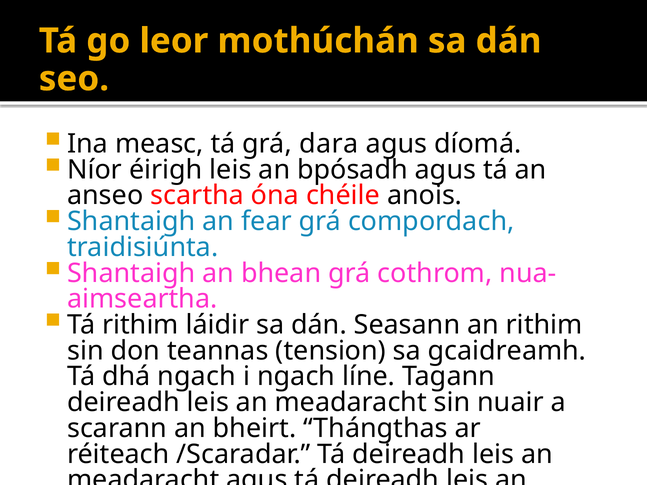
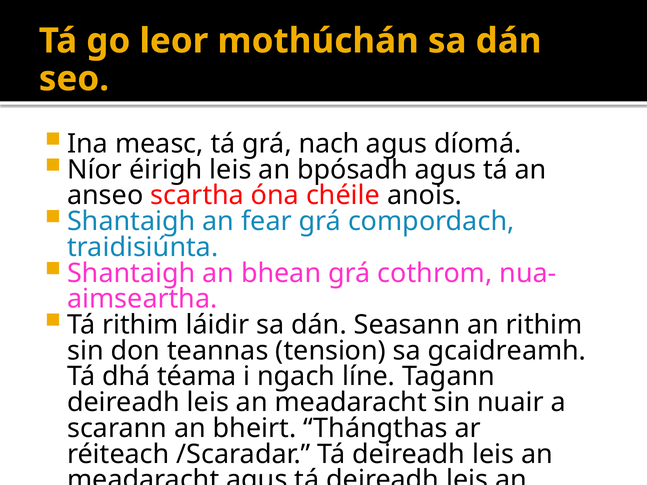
dara: dara -> nach
dhá ngach: ngach -> téama
